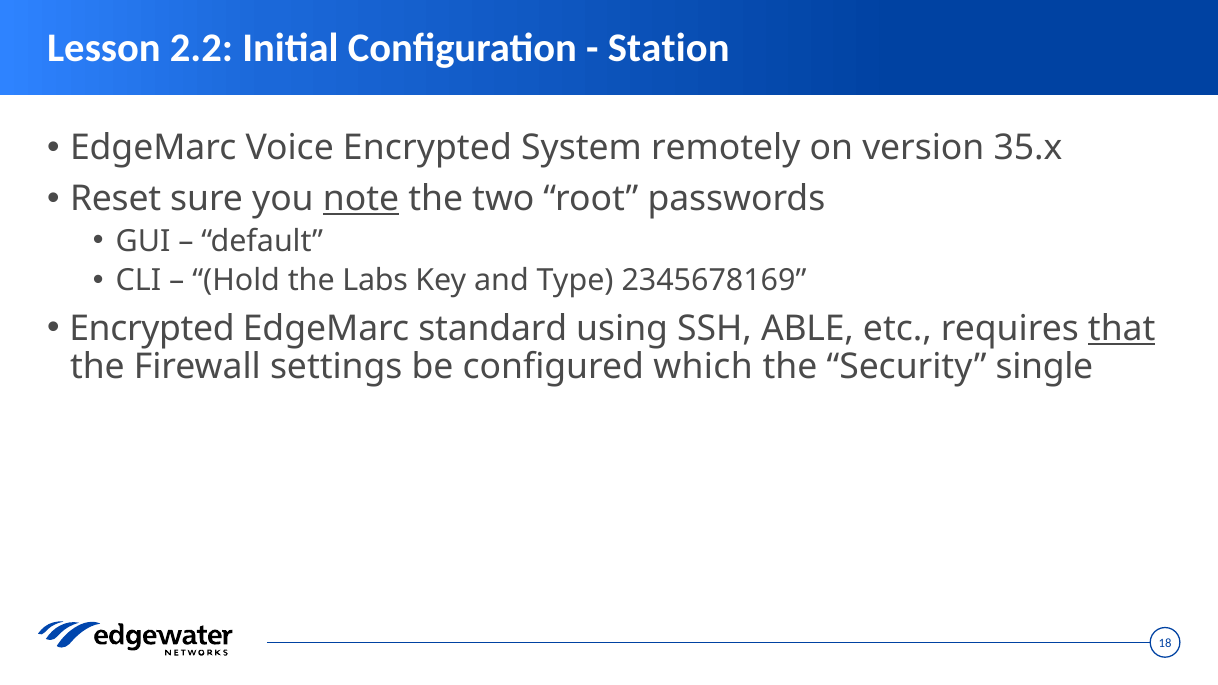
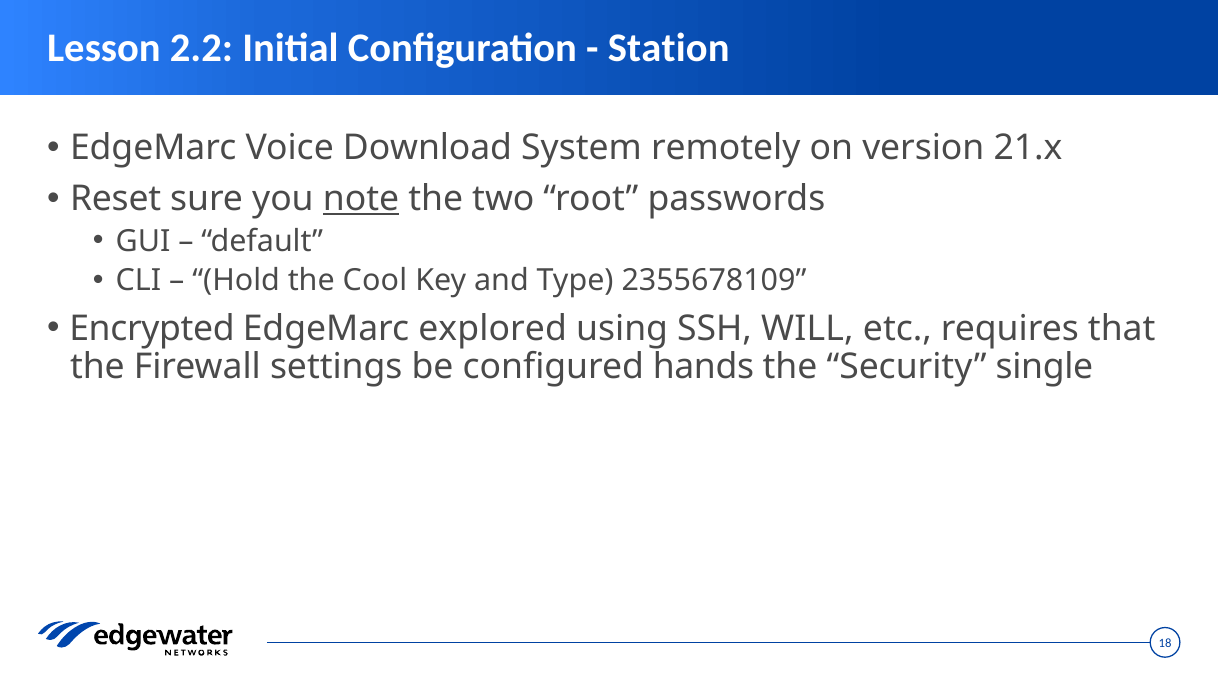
Voice Encrypted: Encrypted -> Download
35.x: 35.x -> 21.x
Labs: Labs -> Cool
2345678169: 2345678169 -> 2355678109
standard: standard -> explored
ABLE: ABLE -> WILL
that underline: present -> none
which: which -> hands
